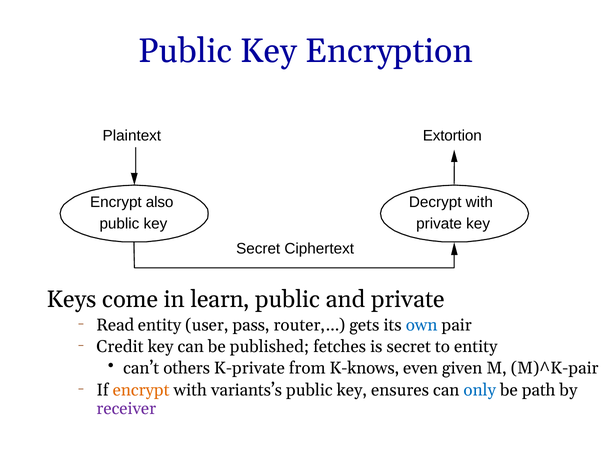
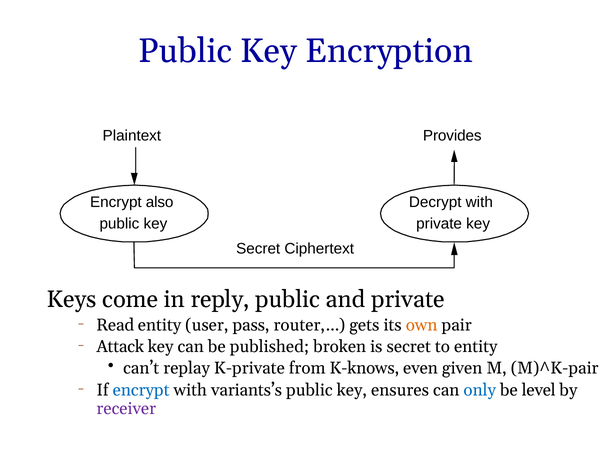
Extortion: Extortion -> Provides
learn: learn -> reply
own colour: blue -> orange
Credit: Credit -> Attack
fetches: fetches -> broken
others: others -> replay
encrypt at (141, 390) colour: orange -> blue
path: path -> level
